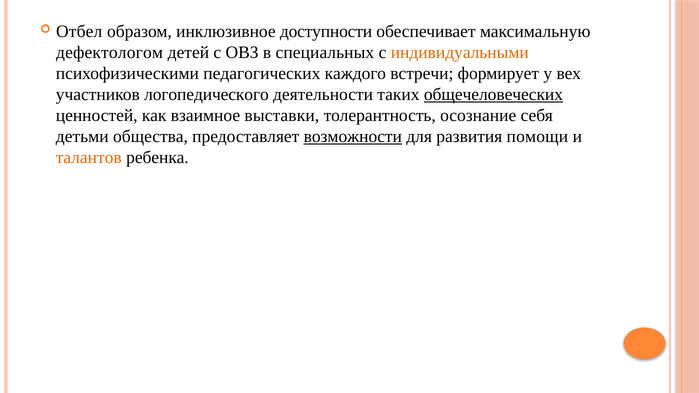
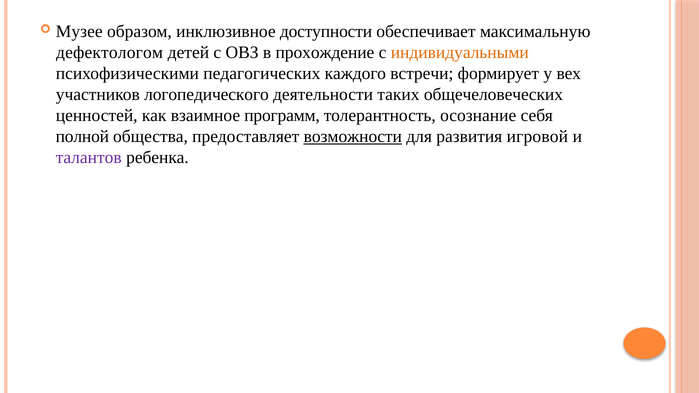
Отбел: Отбел -> Музее
специальных: специальных -> прохождение
общечеловеческих underline: present -> none
выставки: выставки -> программ
детьми: детьми -> полной
помощи: помощи -> игровой
талантов colour: orange -> purple
